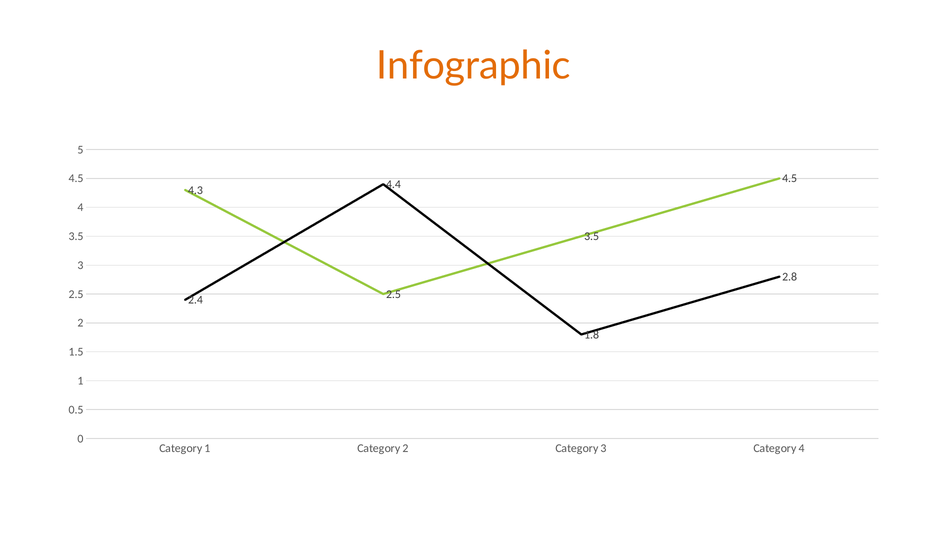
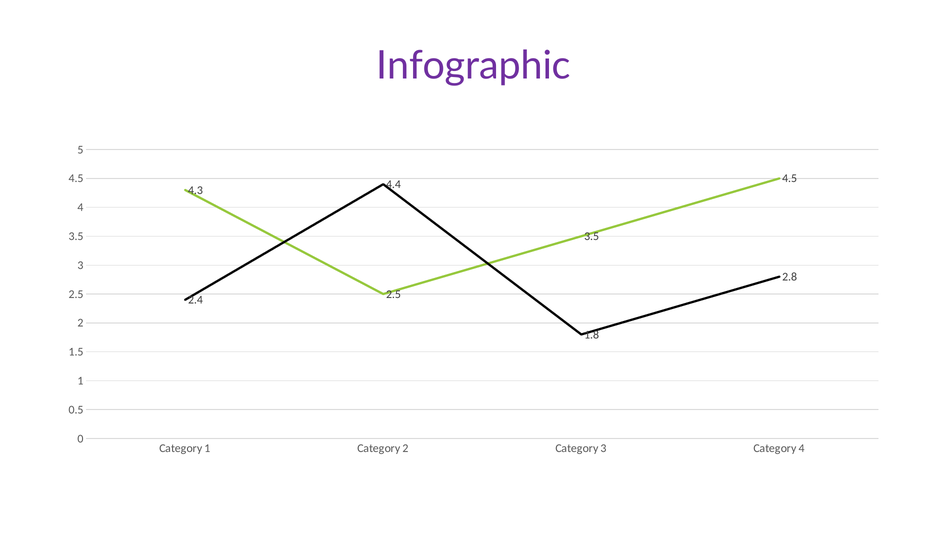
Infographic colour: orange -> purple
